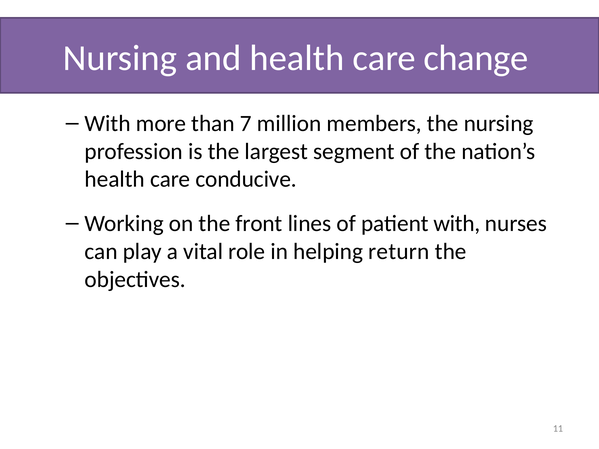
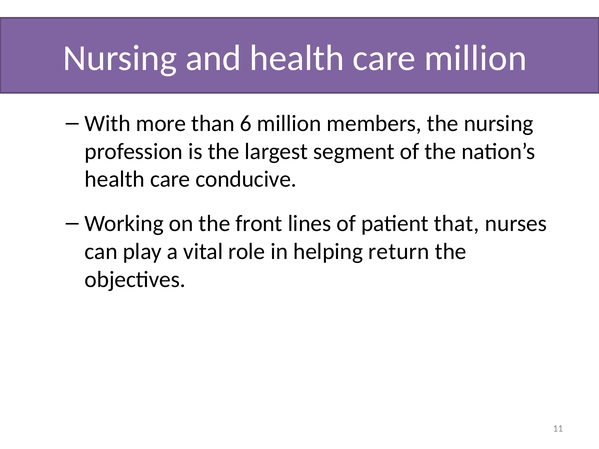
care change: change -> million
7: 7 -> 6
patient with: with -> that
